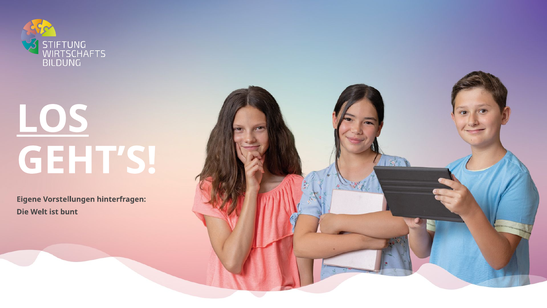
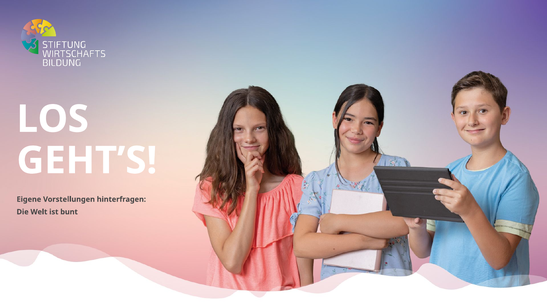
LOS underline: present -> none
